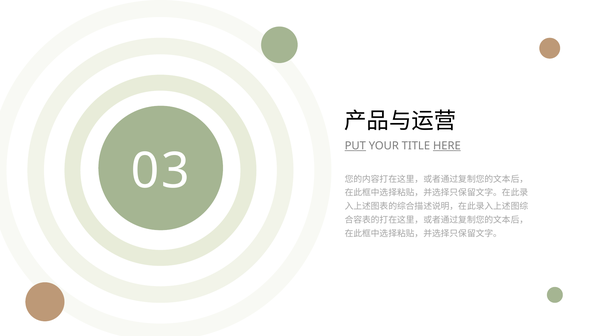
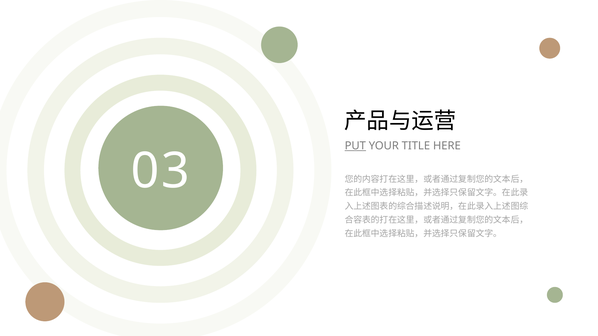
HERE underline: present -> none
